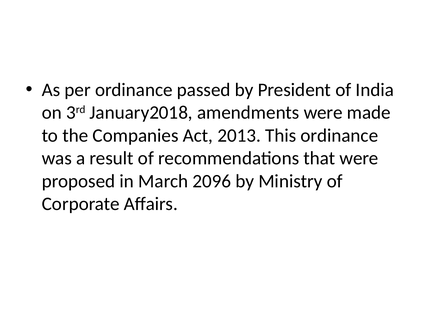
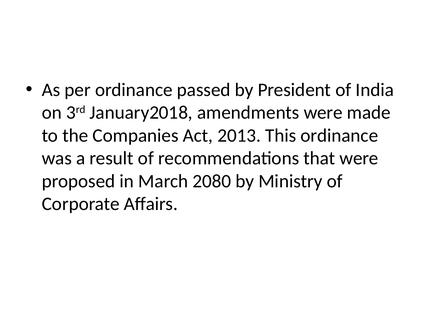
2096: 2096 -> 2080
